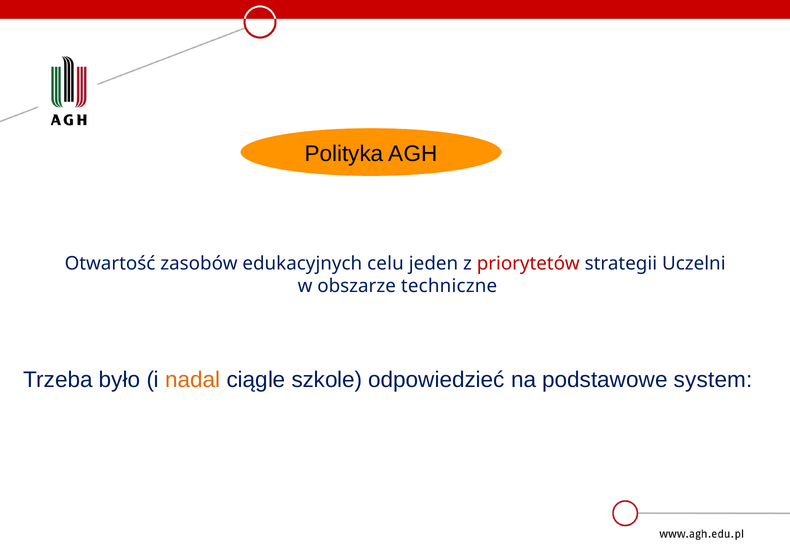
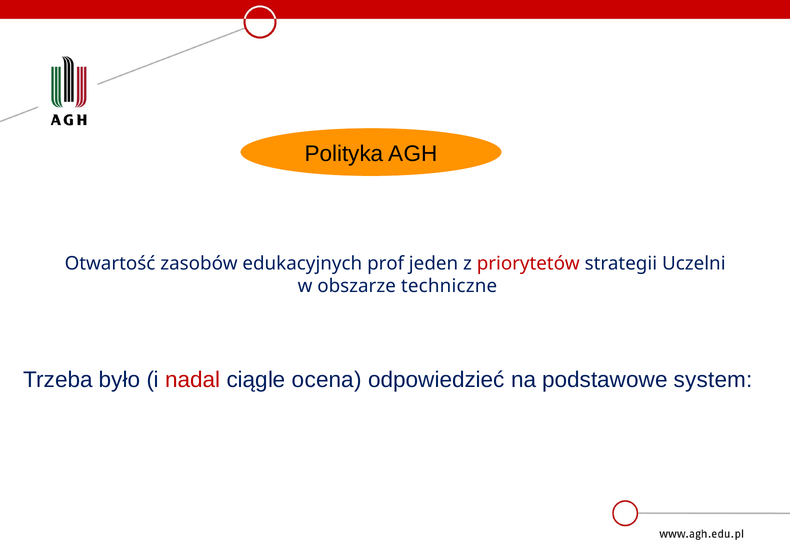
celu: celu -> prof
nadal colour: orange -> red
szkole: szkole -> ocena
